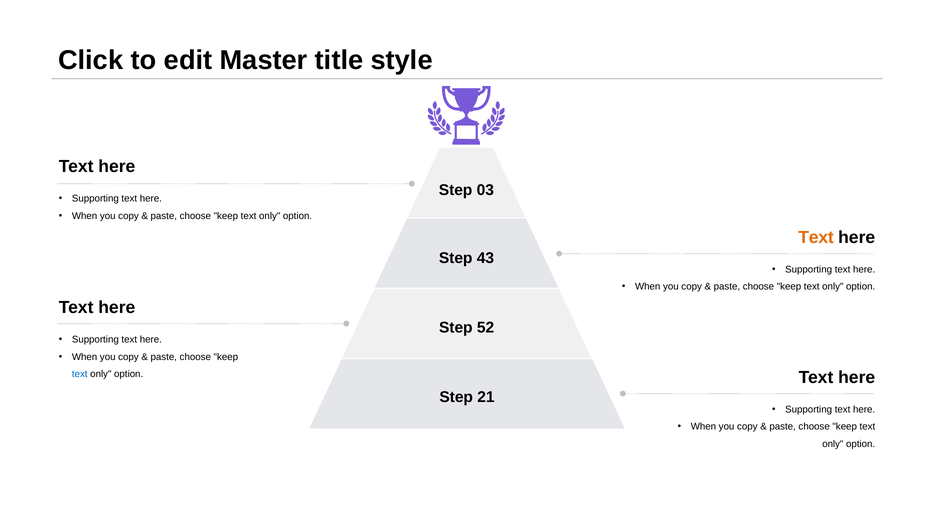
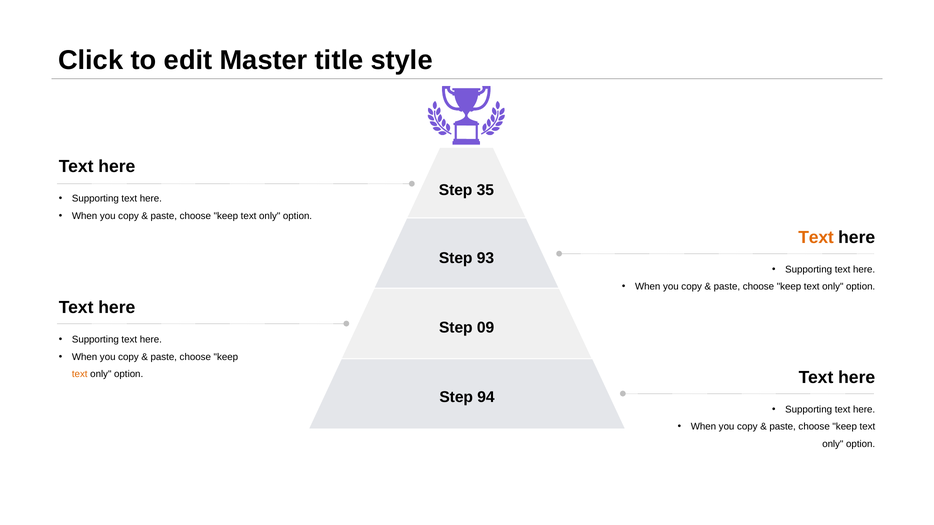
03: 03 -> 35
43: 43 -> 93
52: 52 -> 09
text at (80, 375) colour: blue -> orange
21: 21 -> 94
